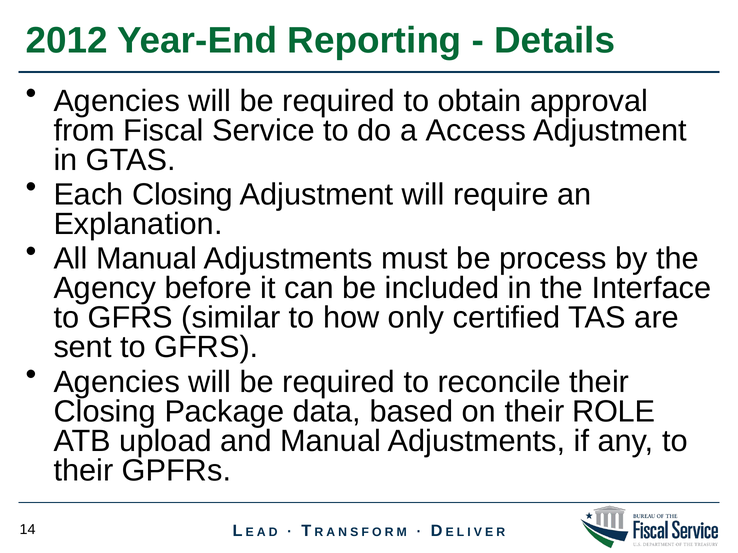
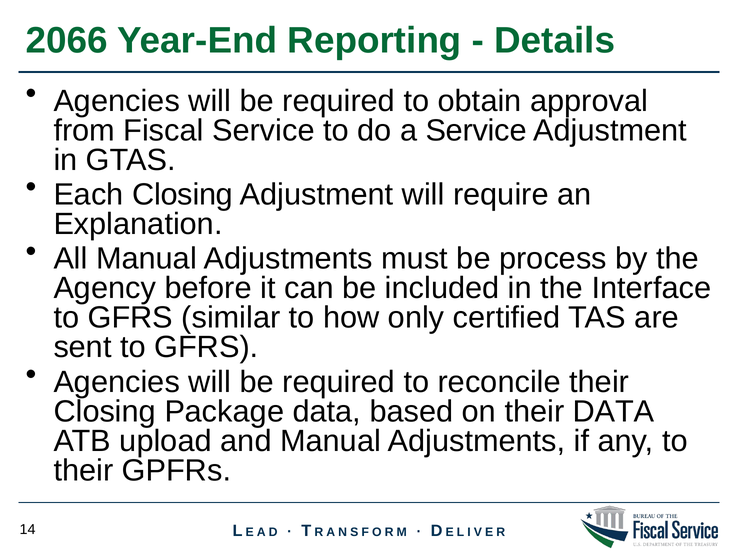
2012: 2012 -> 2066
a Access: Access -> Service
their ROLE: ROLE -> DATA
